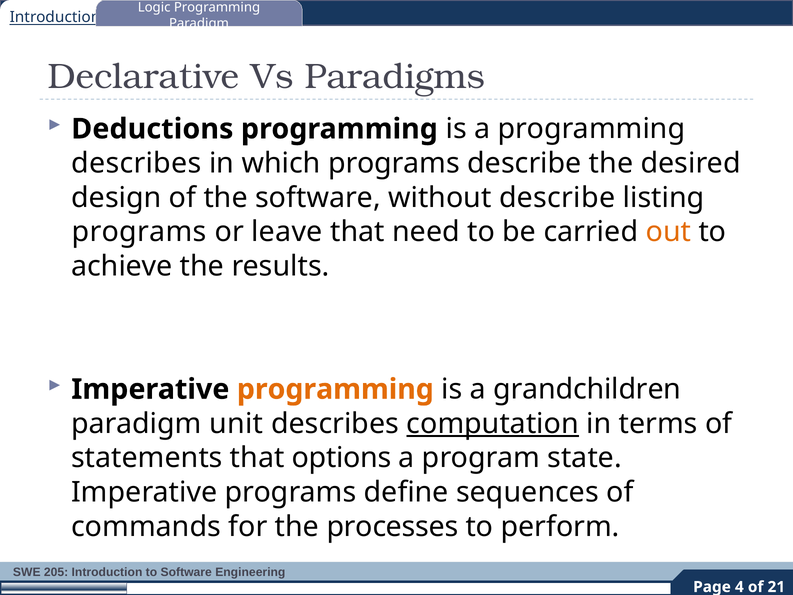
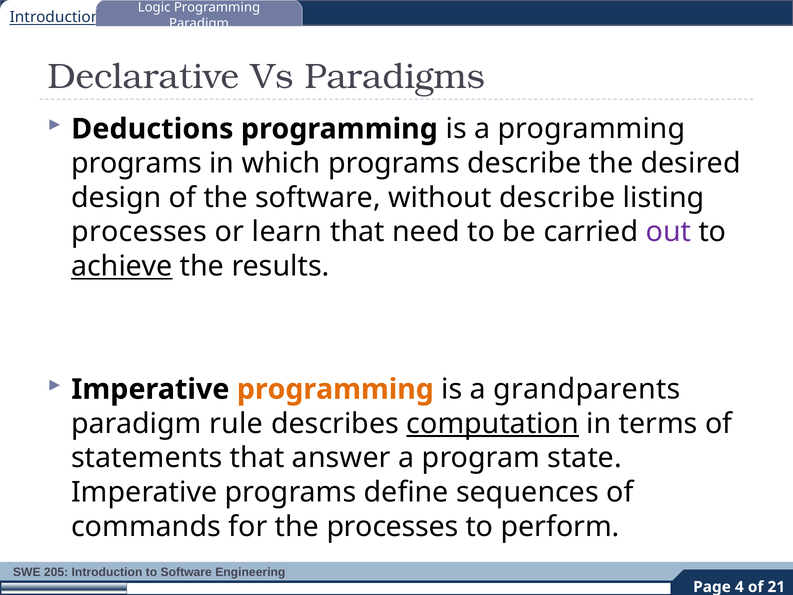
describes at (136, 163): describes -> programs
programs at (139, 232): programs -> processes
leave: leave -> learn
out colour: orange -> purple
achieve underline: none -> present
grandchildren: grandchildren -> grandparents
unit: unit -> rule
options: options -> answer
